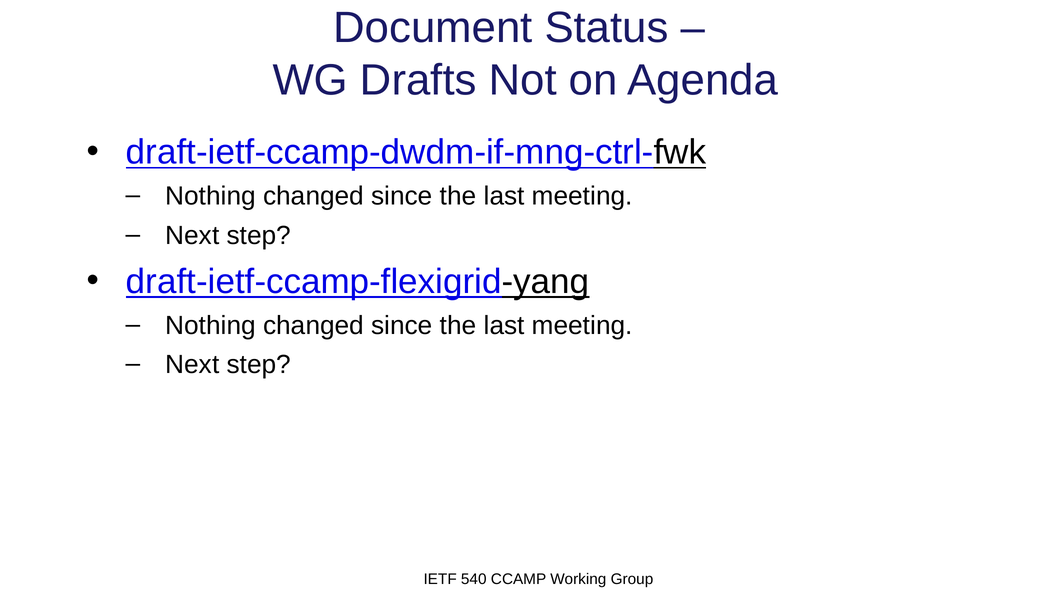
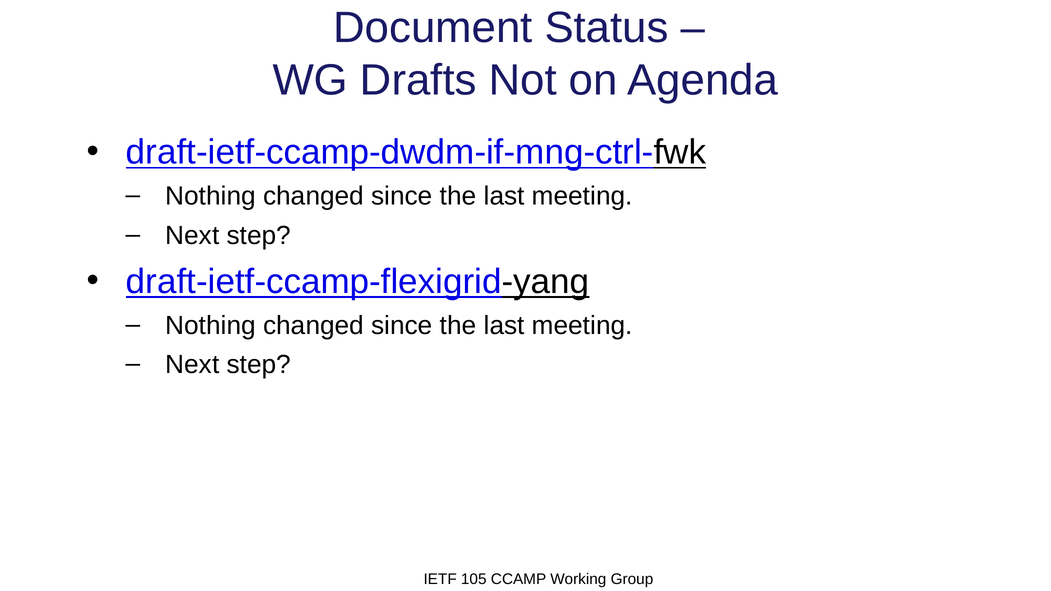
540: 540 -> 105
